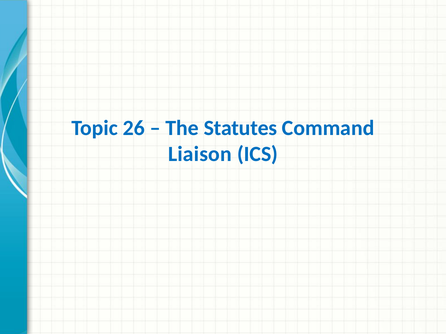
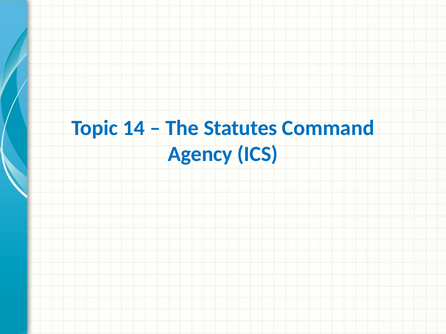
26: 26 -> 14
Liaison: Liaison -> Agency
